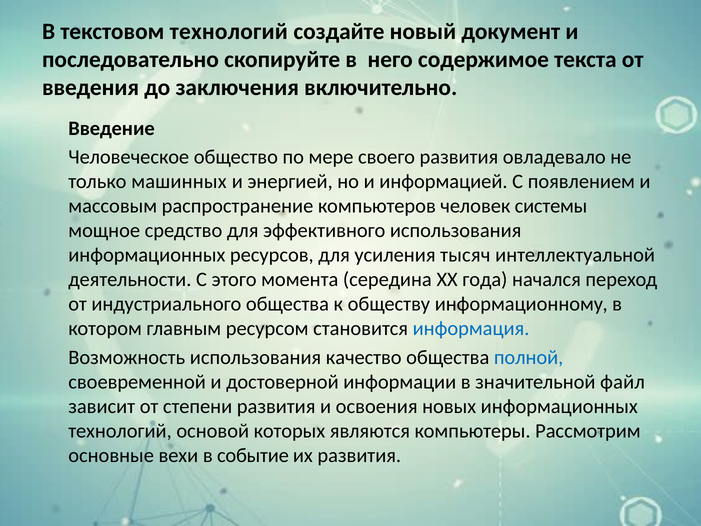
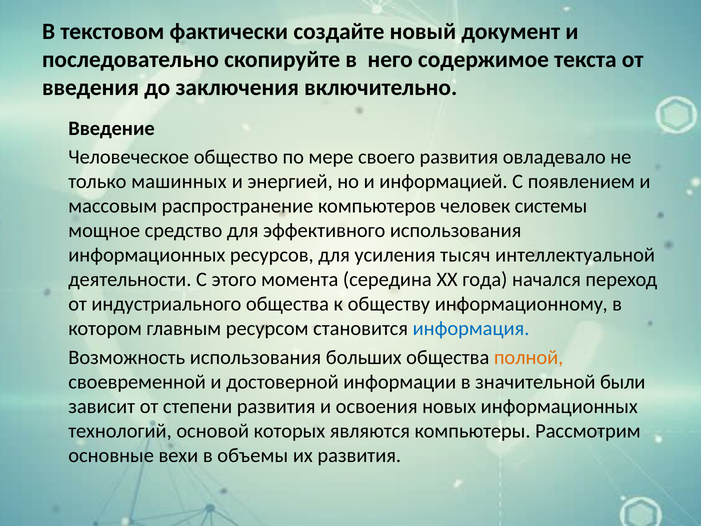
текстовом технологий: технологий -> фактически
качество: качество -> больших
полной colour: blue -> orange
файл: файл -> были
событие: событие -> объемы
